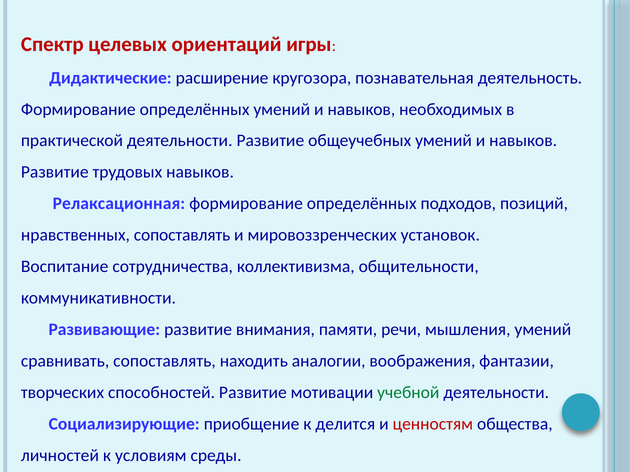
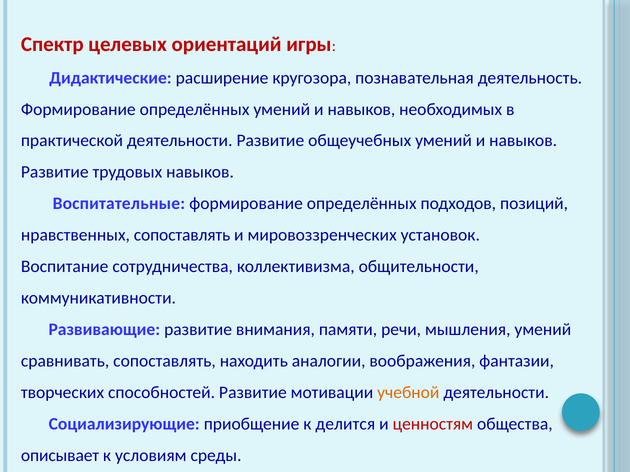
Релаксационная: Релаксационная -> Воспитательные
учебной colour: green -> orange
личностей: личностей -> описывает
